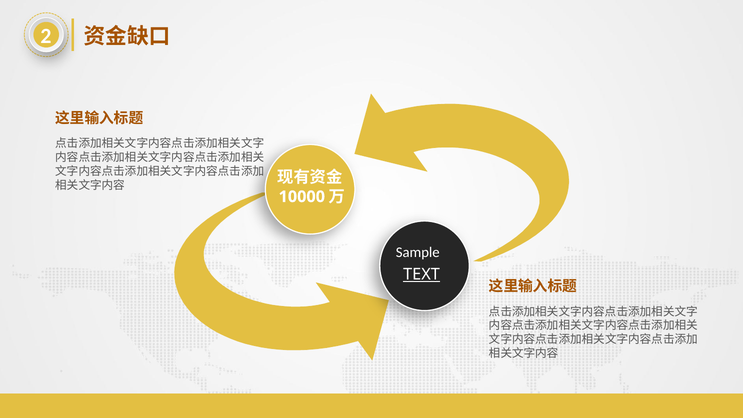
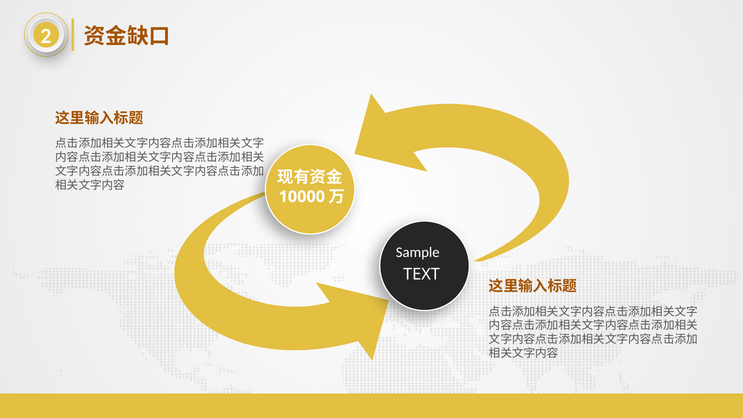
TEXT underline: present -> none
